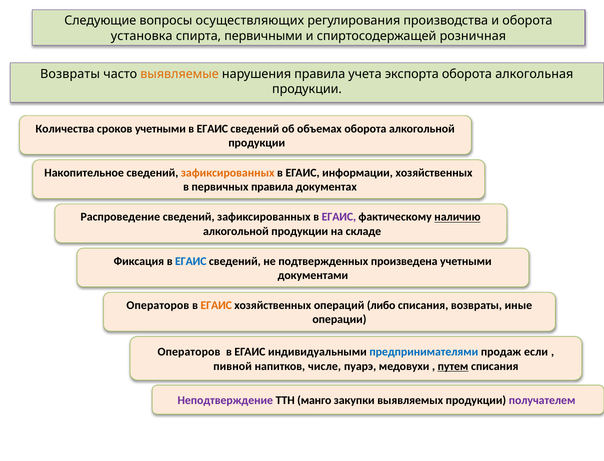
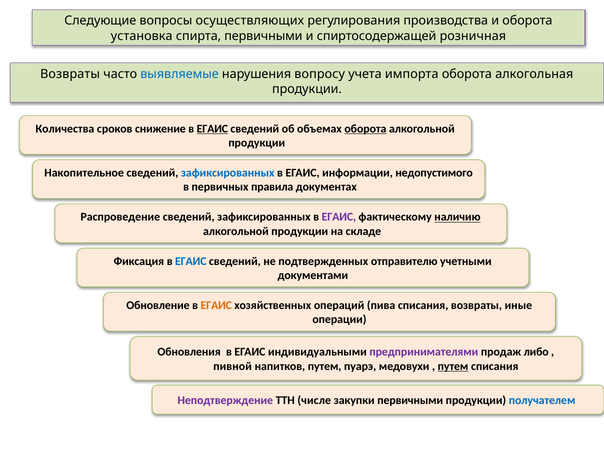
выявляемые colour: orange -> blue
нарушения правила: правила -> вопросу
экспорта: экспорта -> импорта
сроков учетными: учетными -> снижение
ЕГАИС at (212, 129) underline: none -> present
оборота at (365, 129) underline: none -> present
зафиксированных at (228, 173) colour: orange -> blue
информации хозяйственных: хозяйственных -> недопустимого
произведена: произведена -> отправителю
Операторов at (158, 306): Операторов -> Обновление
либо: либо -> пива
Операторов at (189, 352): Операторов -> Обновления
предпринимателями colour: blue -> purple
если: если -> либо
напитков числе: числе -> путем
манго: манго -> числе
закупки выявляемых: выявляемых -> первичными
получателем colour: purple -> blue
